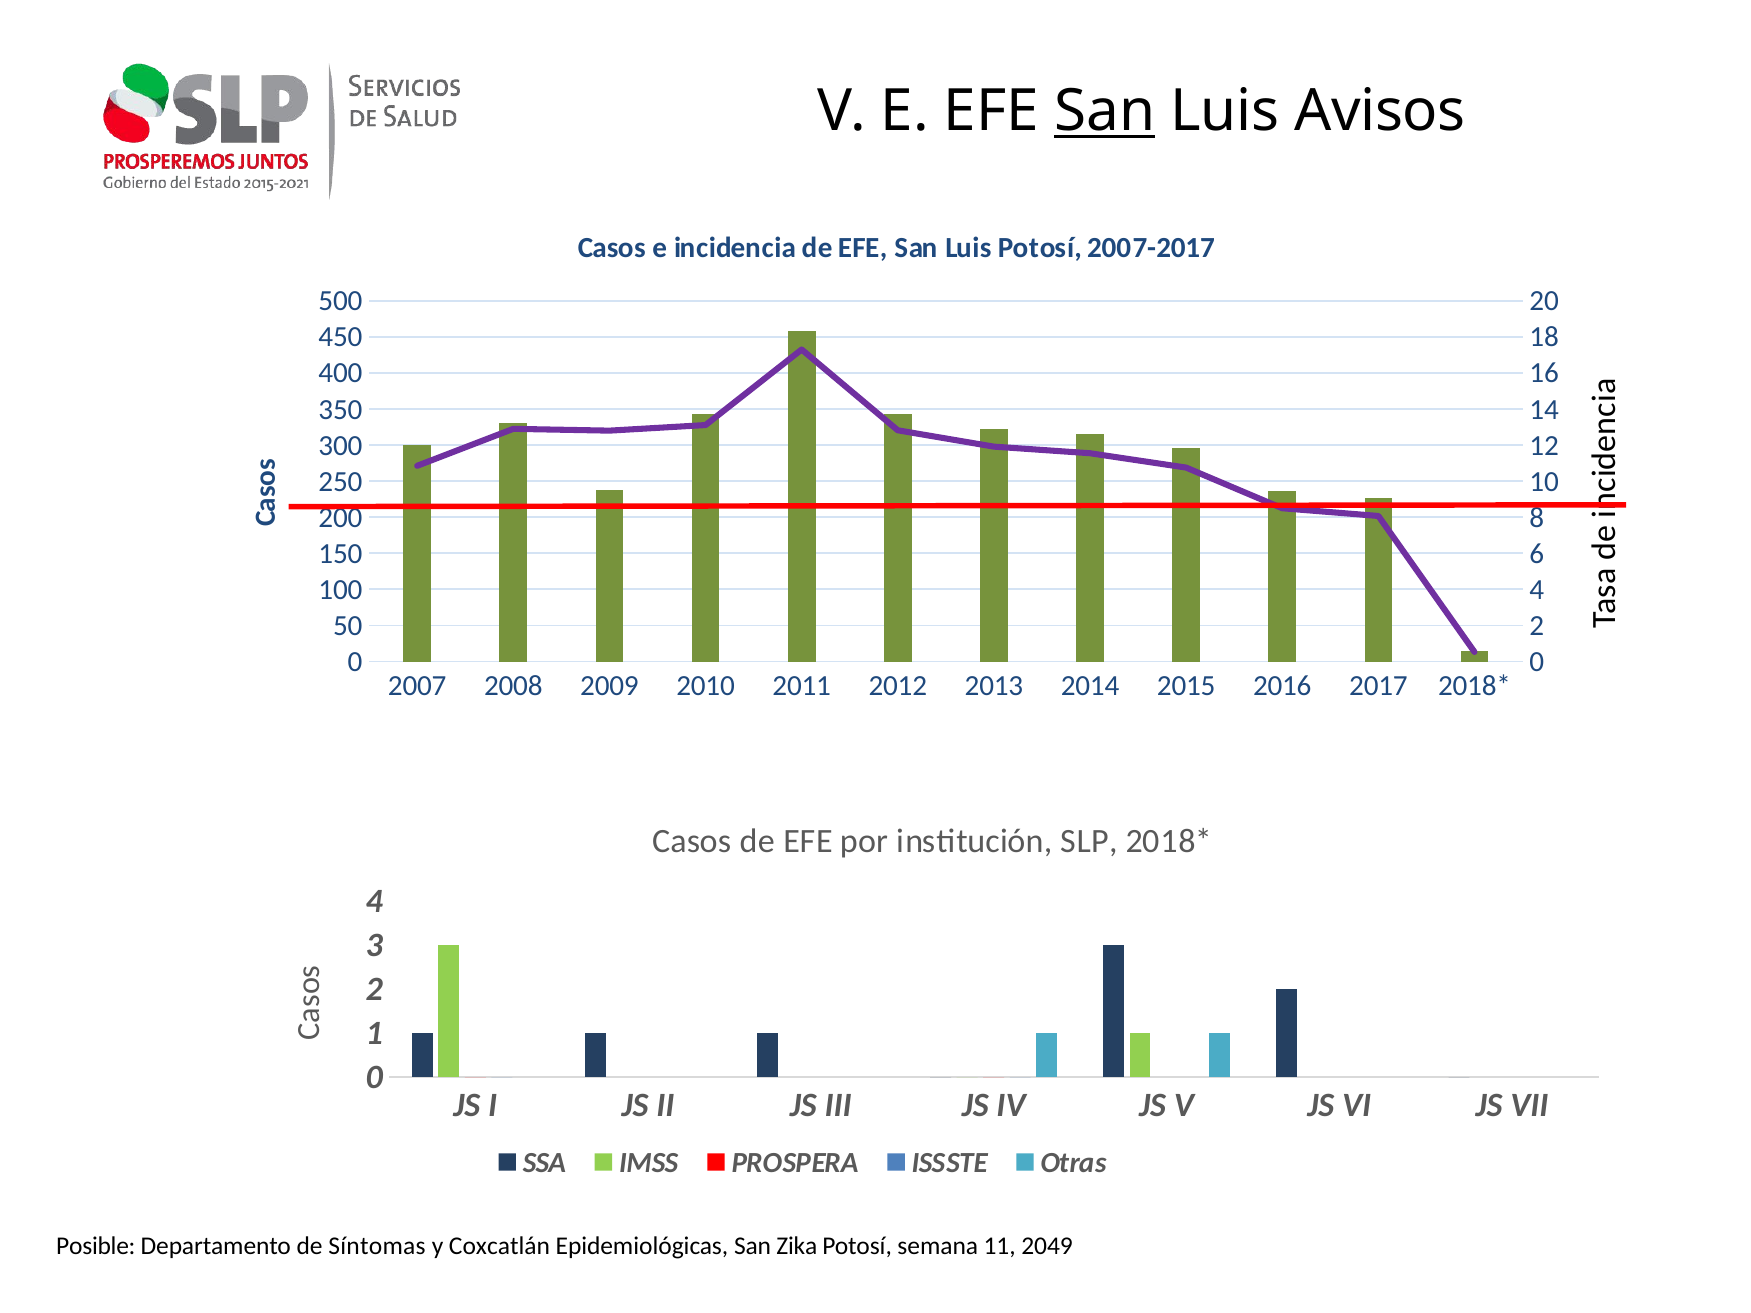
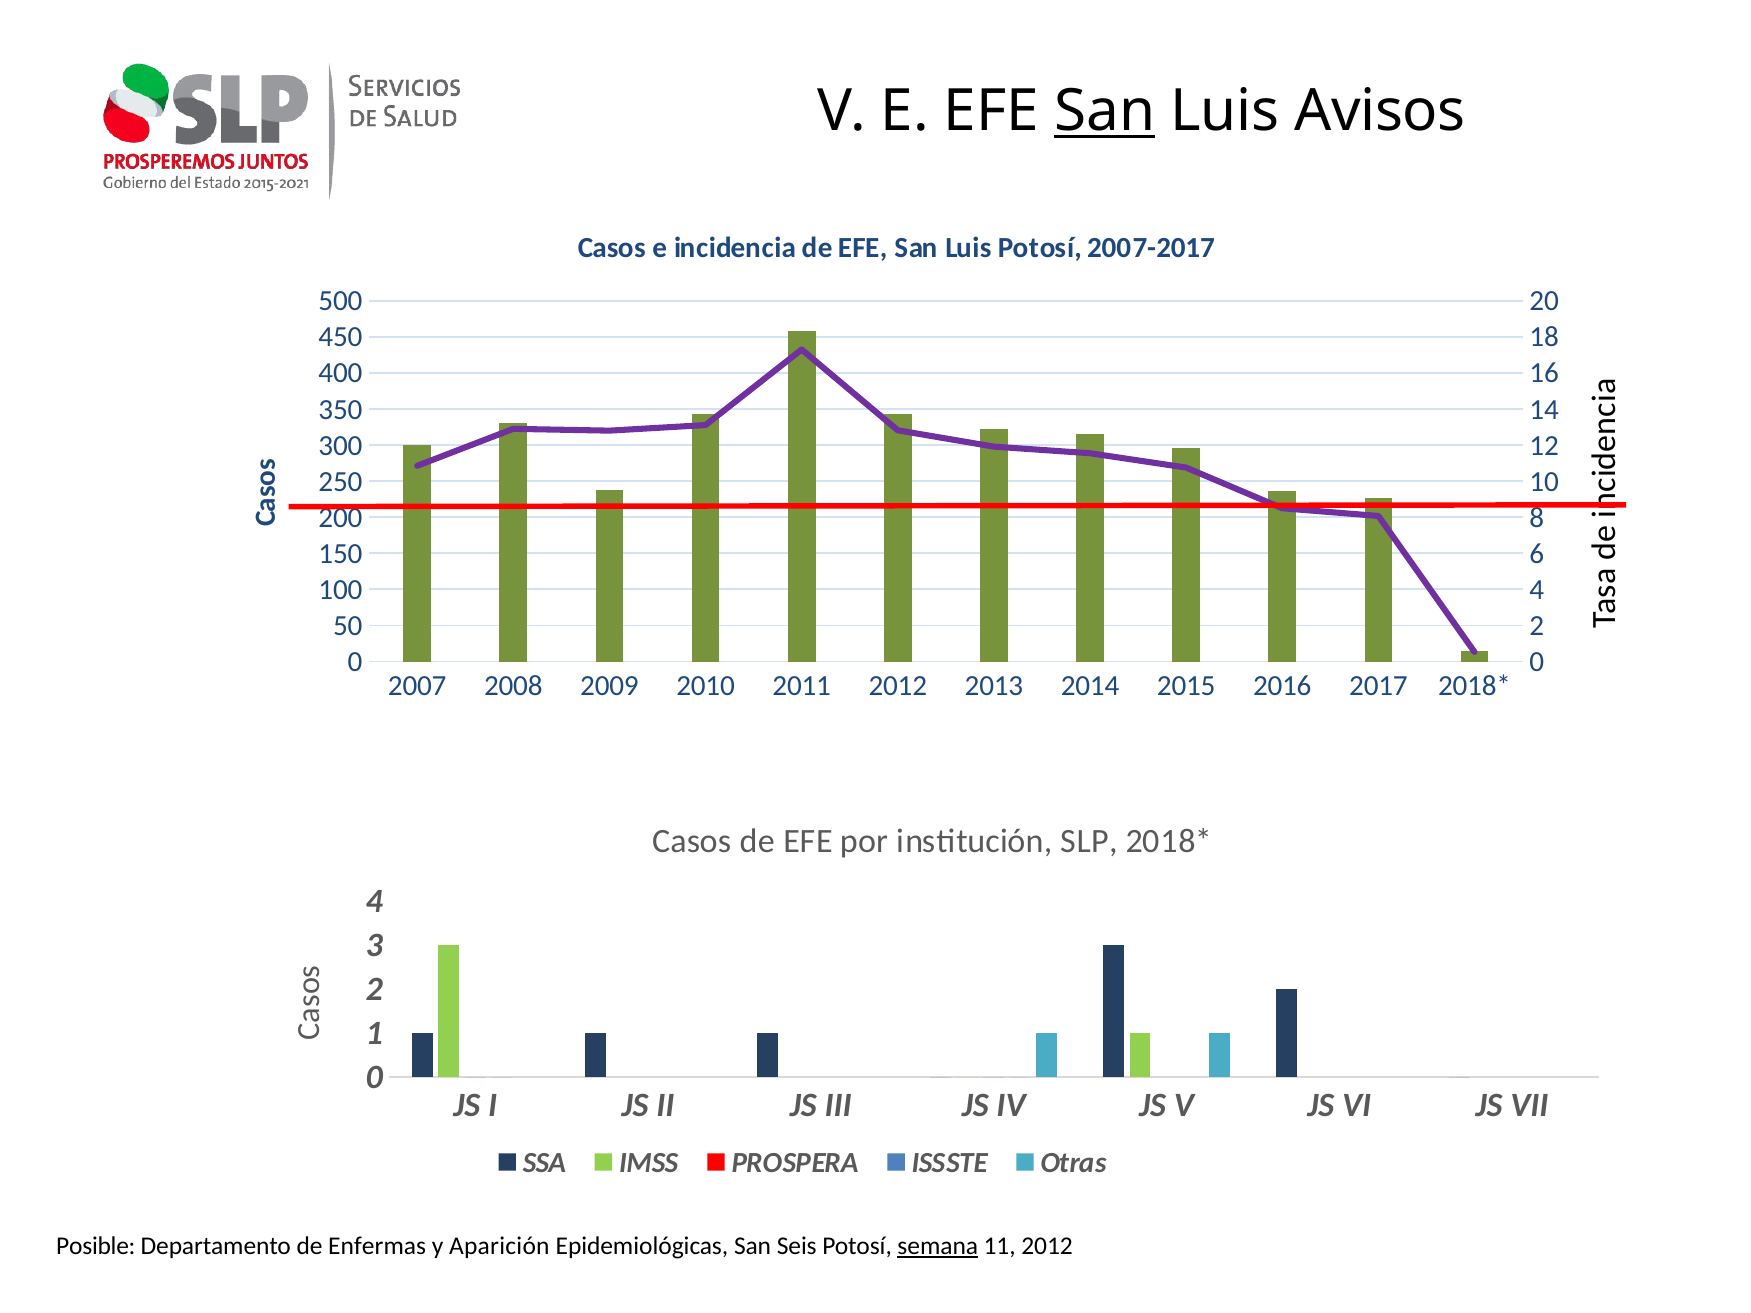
Síntomas: Síntomas -> Enfermas
Coxcatlán: Coxcatlán -> Aparición
Zika: Zika -> Seis
semana underline: none -> present
11 2049: 2049 -> 2012
